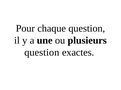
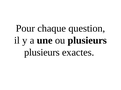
question at (42, 53): question -> plusieurs
